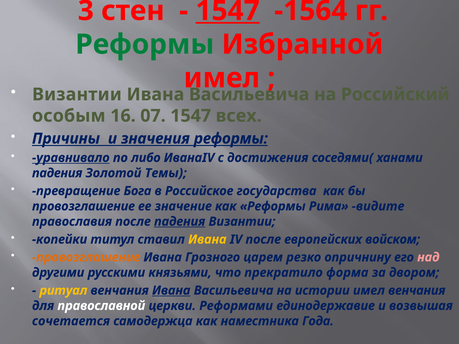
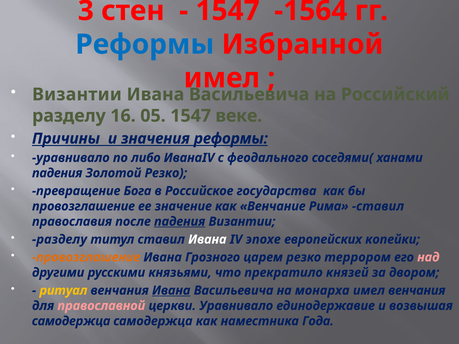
1547 at (228, 11) underline: present -> none
Реформы at (145, 44) colour: green -> blue
особым at (69, 116): особым -> разделу
07: 07 -> 05
всех: всех -> веке
уравнивало at (71, 158) underline: present -> none
достижения: достижения -> феодального
Золотой Темы: Темы -> Резко
как Реформы: Реформы -> Венчание
Рима видите: видите -> ставил
копейки at (60, 240): копейки -> разделу
Ивана at (207, 240) colour: yellow -> white
IV после: после -> эпохе
войском: войском -> копейки
опричнину: опричнину -> террором
форма: форма -> князей
истории: истории -> монарха
православной colour: white -> pink
церкви Реформами: Реформами -> Уравнивало
сочетается at (71, 321): сочетается -> самодержца
